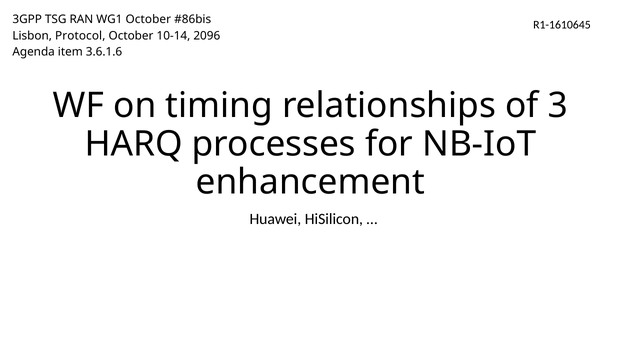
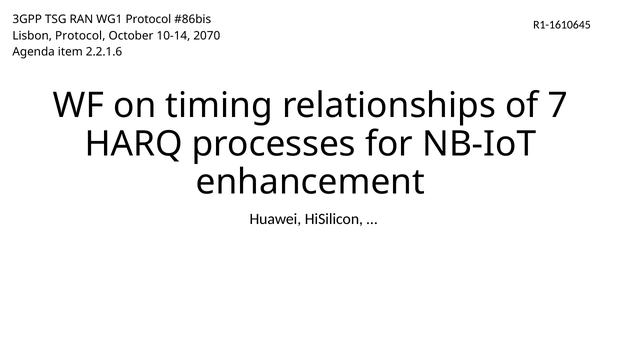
WG1 October: October -> Protocol
2096: 2096 -> 2070
3.6.1.6: 3.6.1.6 -> 2.2.1.6
3: 3 -> 7
